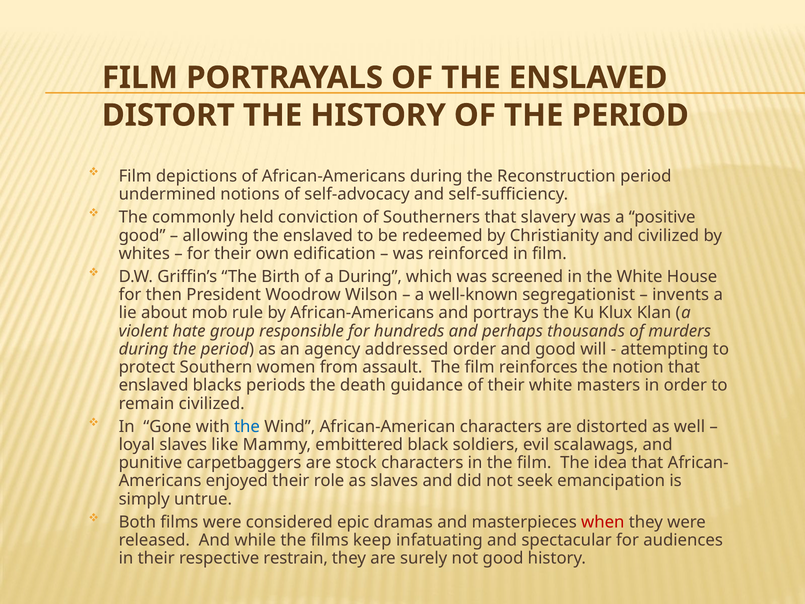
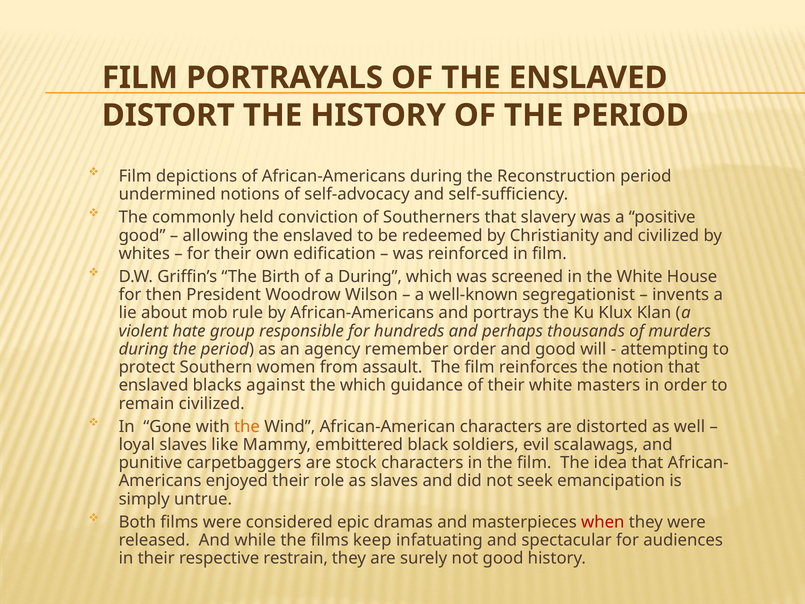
addressed: addressed -> remember
periods: periods -> against
the death: death -> which
the at (247, 426) colour: blue -> orange
